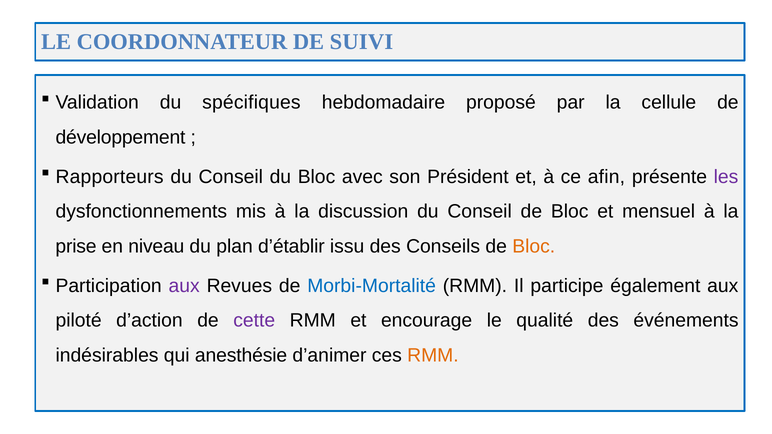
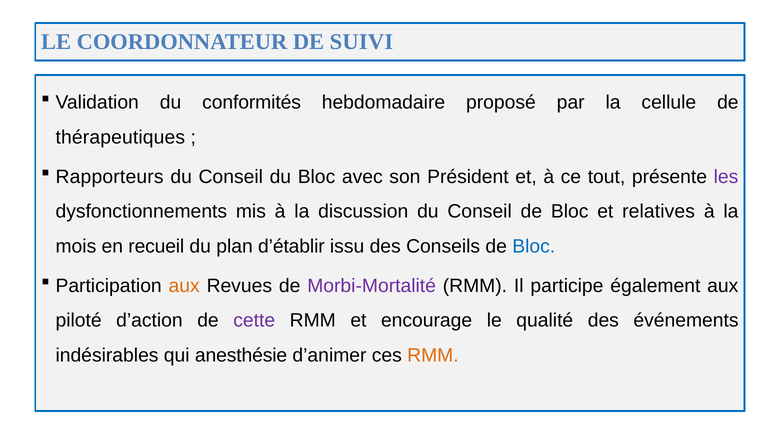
spécifiques: spécifiques -> conformités
développement: développement -> thérapeutiques
afin: afin -> tout
mensuel: mensuel -> relatives
prise: prise -> mois
niveau: niveau -> recueil
Bloc at (534, 246) colour: orange -> blue
aux at (184, 286) colour: purple -> orange
Morbi‐Mortalité colour: blue -> purple
